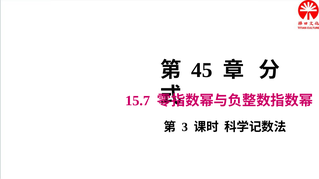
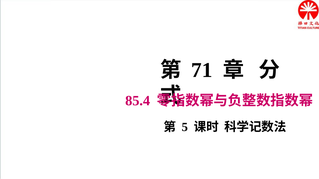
45: 45 -> 71
15.7: 15.7 -> 85.4
3: 3 -> 5
